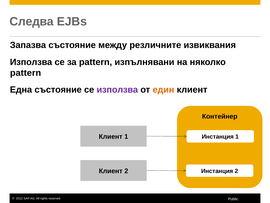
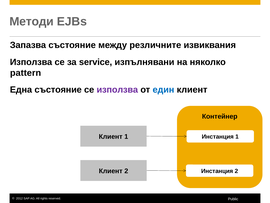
Следва: Следва -> Методи
за pattern: pattern -> service
един colour: orange -> blue
